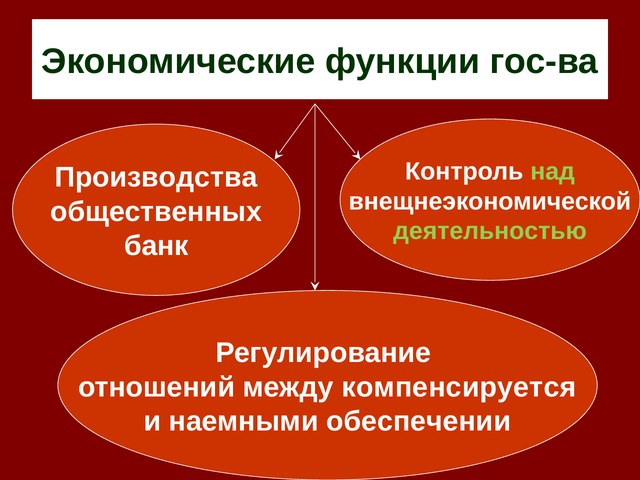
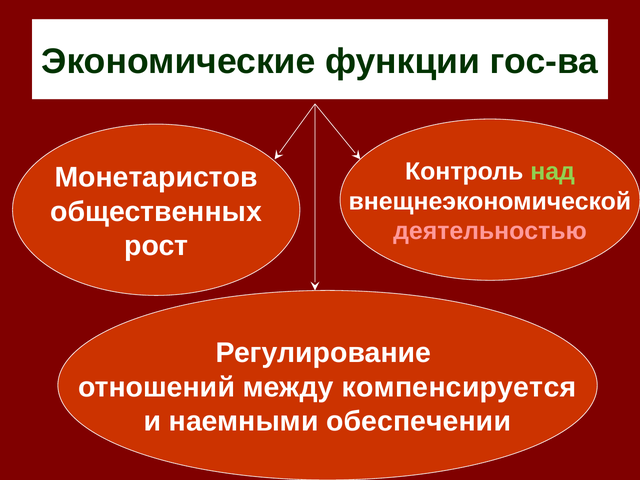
Производства: Производства -> Монетаристов
деятельностью colour: light green -> pink
банк: банк -> рост
